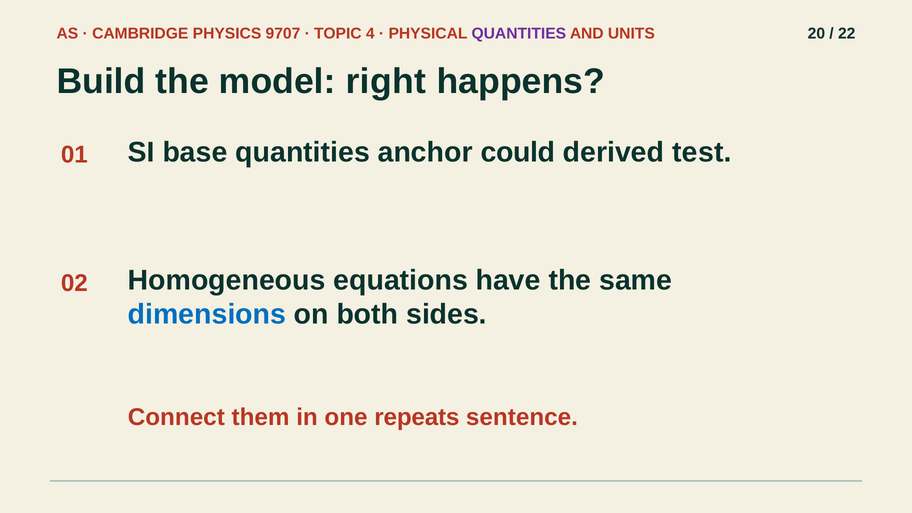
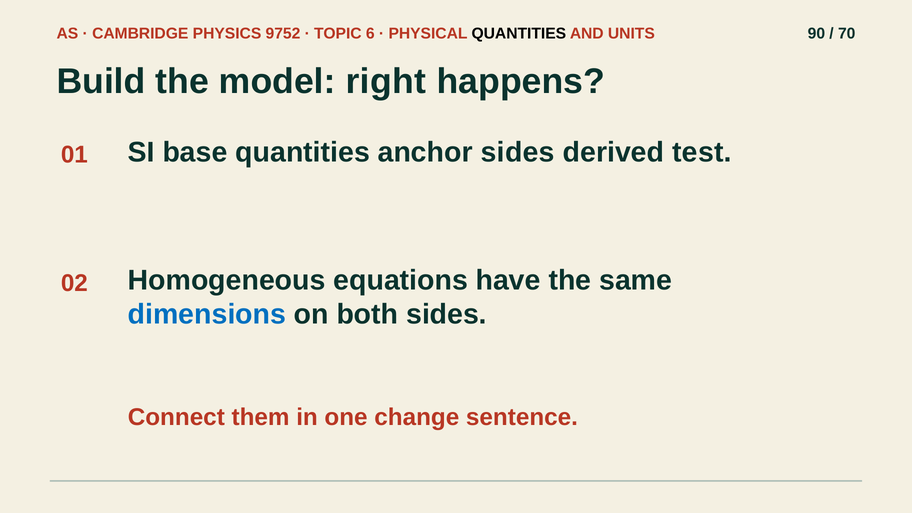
9707: 9707 -> 9752
4: 4 -> 6
QUANTITIES at (519, 34) colour: purple -> black
20: 20 -> 90
22: 22 -> 70
anchor could: could -> sides
repeats: repeats -> change
